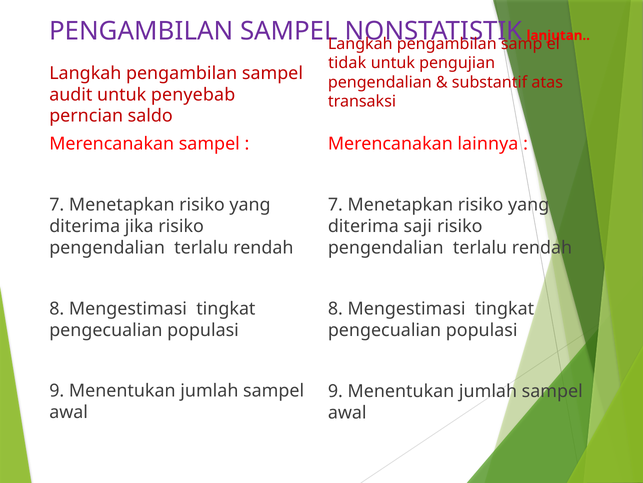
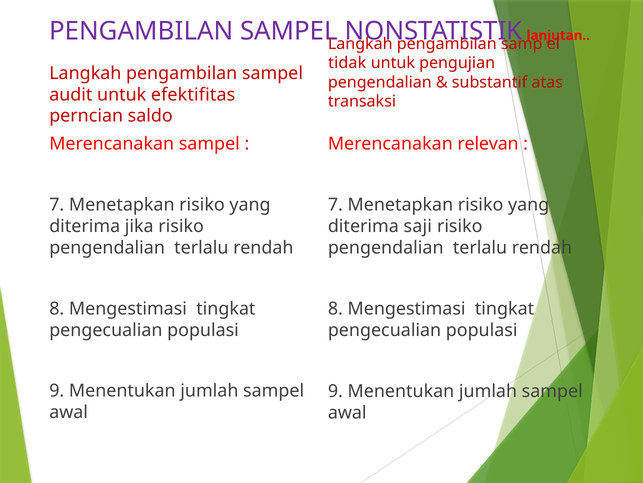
penyebab: penyebab -> efektifitas
lainnya: lainnya -> relevan
